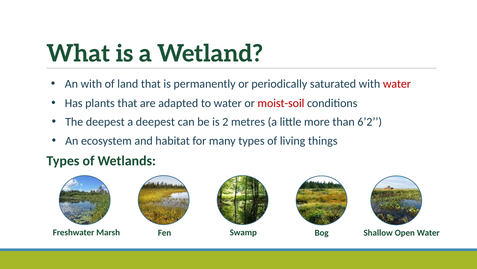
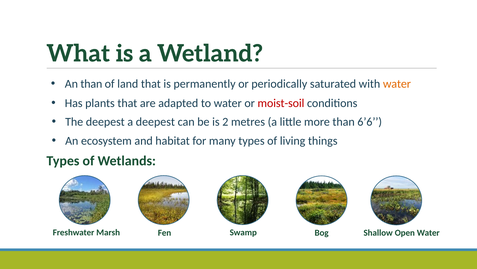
An with: with -> than
water at (397, 84) colour: red -> orange
6’2: 6’2 -> 6’6
